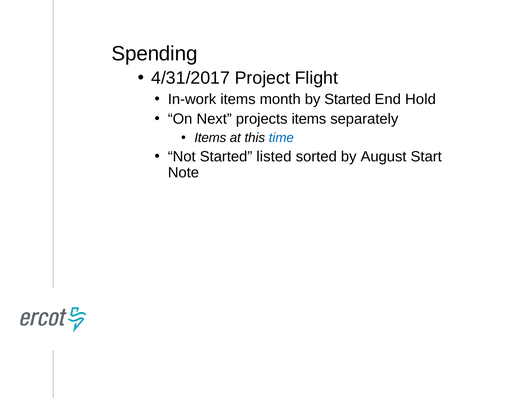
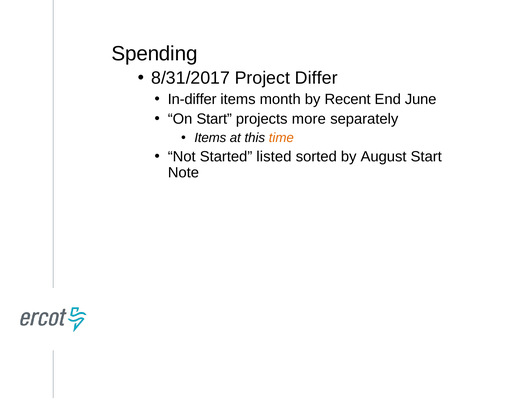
4/31/2017: 4/31/2017 -> 8/31/2017
Flight: Flight -> Differ
In-work: In-work -> In-differ
by Started: Started -> Recent
Hold: Hold -> June
On Next: Next -> Start
projects items: items -> more
time colour: blue -> orange
